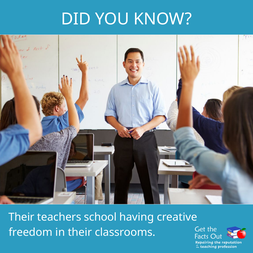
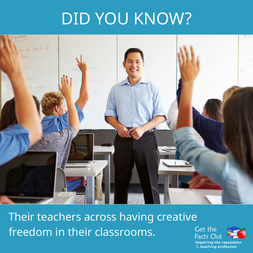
school: school -> across
